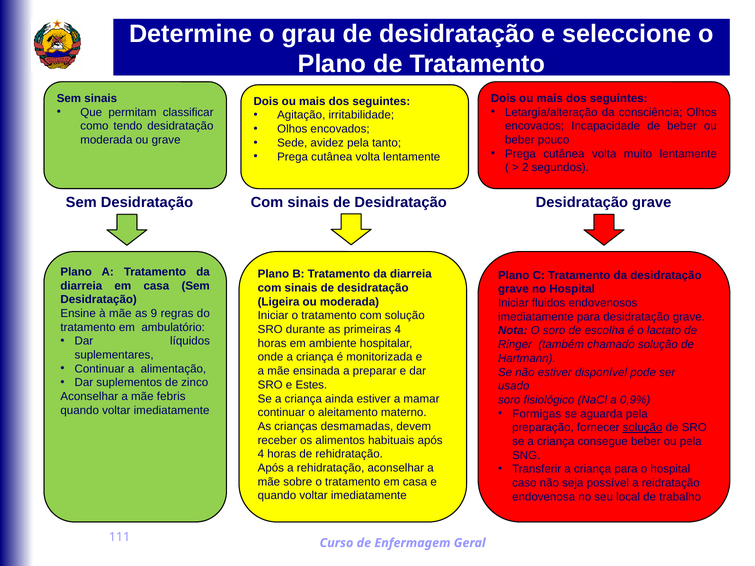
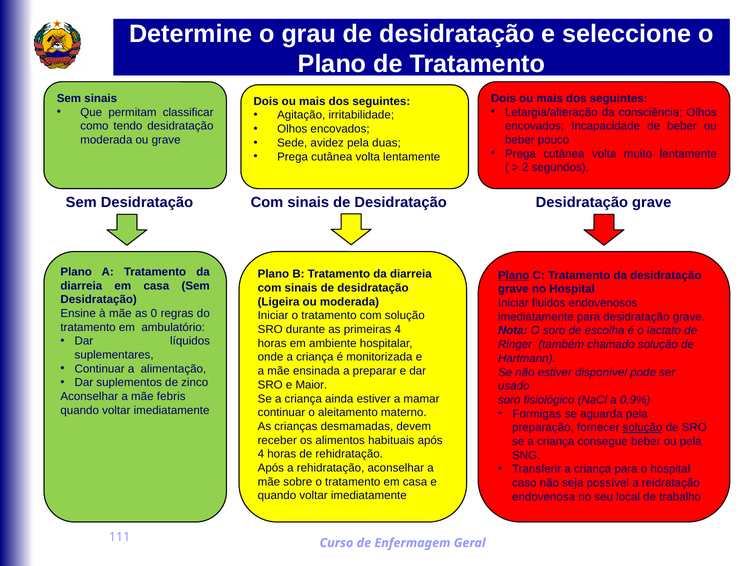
tanto: tanto -> duas
Plano at (514, 275) underline: none -> present
9: 9 -> 0
Estes: Estes -> Maior
